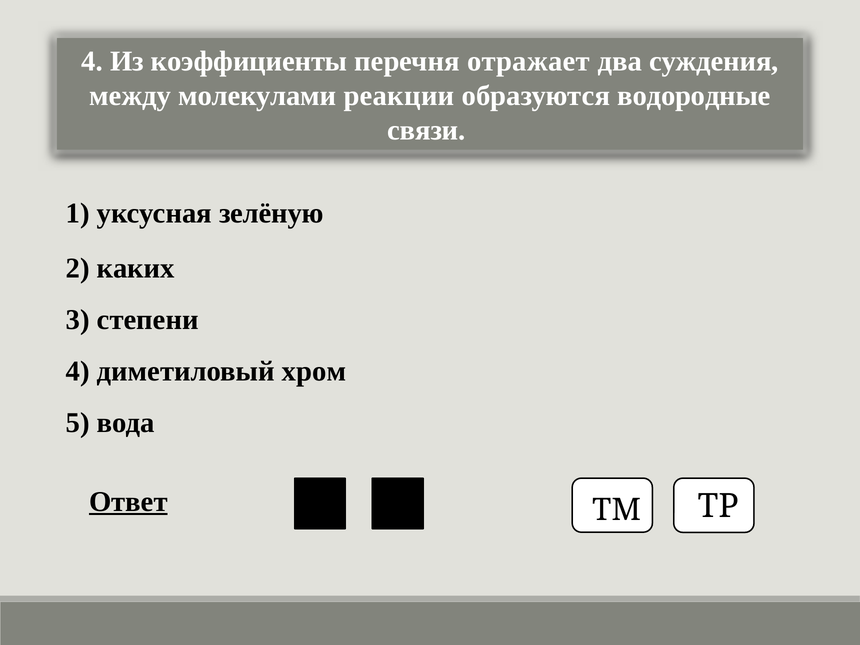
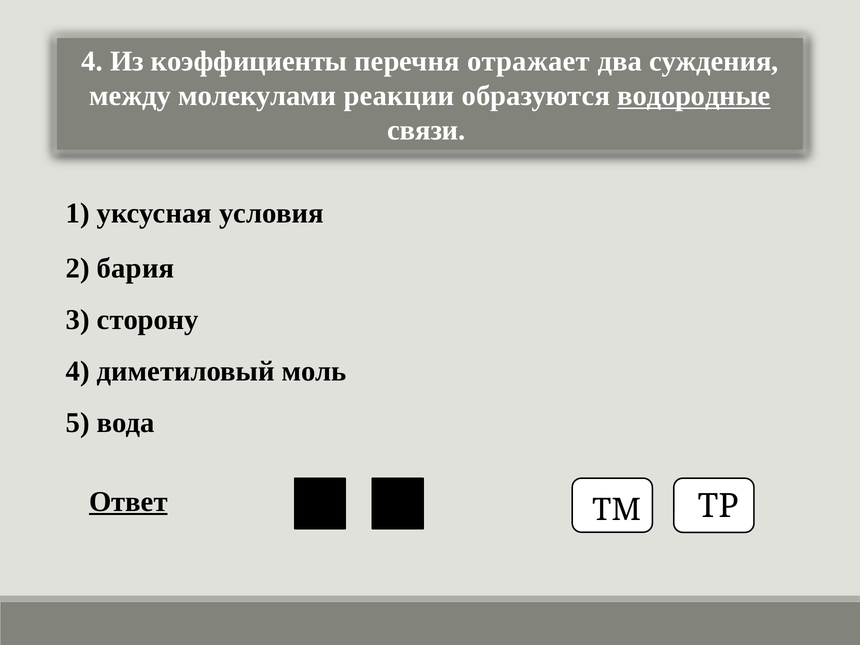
водородные underline: none -> present
зелёную: зелёную -> условия
каких: каких -> бария
степени: степени -> сторону
хром: хром -> моль
